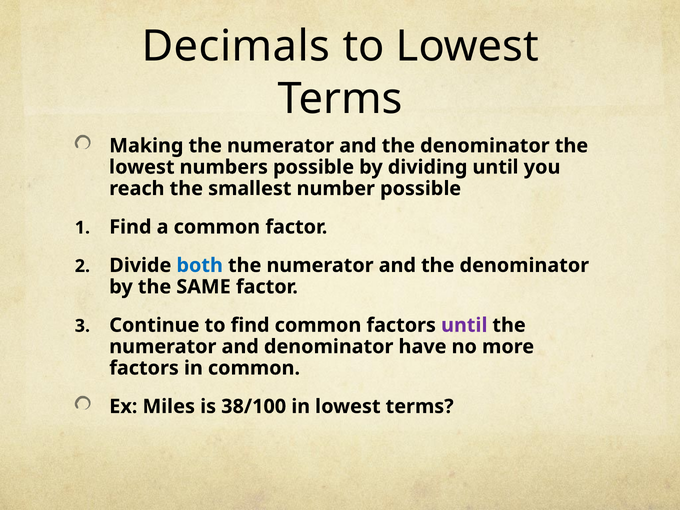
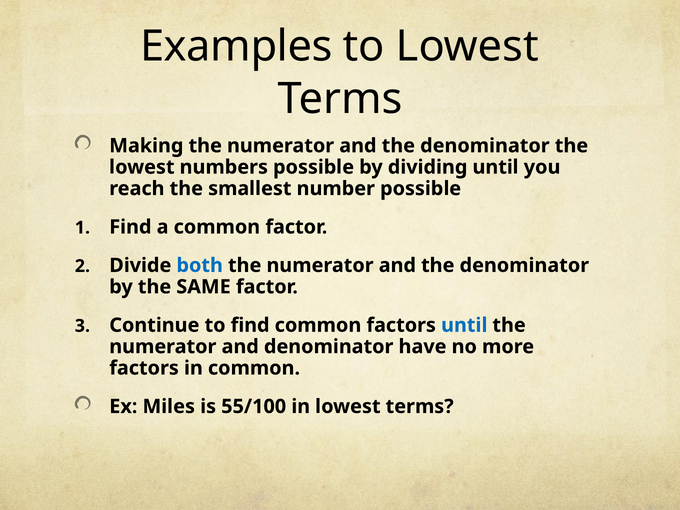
Decimals: Decimals -> Examples
until at (464, 325) colour: purple -> blue
38/100: 38/100 -> 55/100
